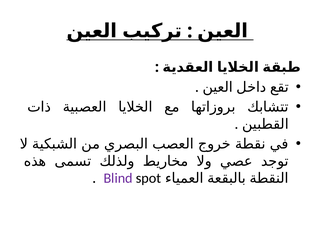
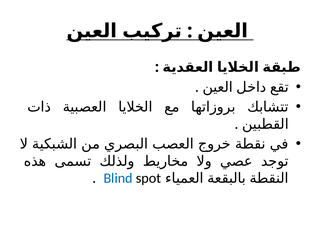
Blind colour: purple -> blue
